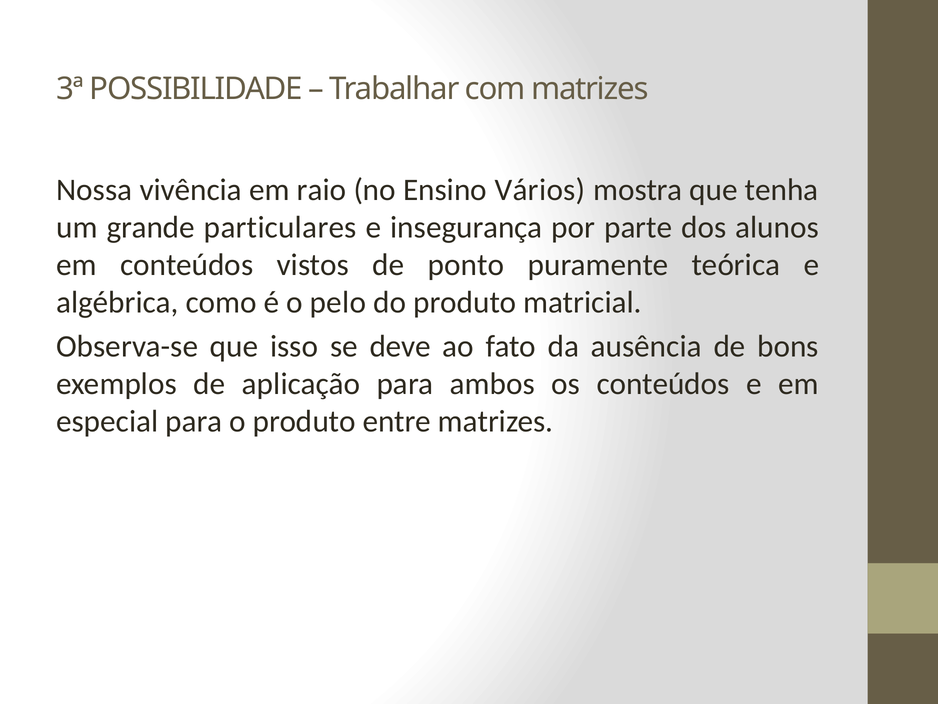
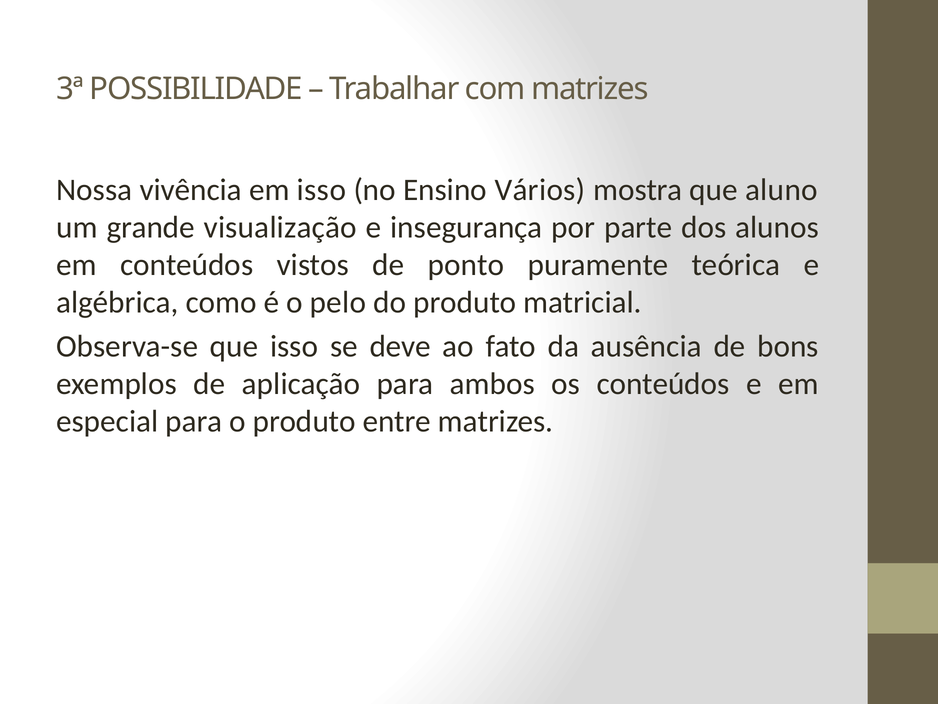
em raio: raio -> isso
tenha: tenha -> aluno
particulares: particulares -> visualização
